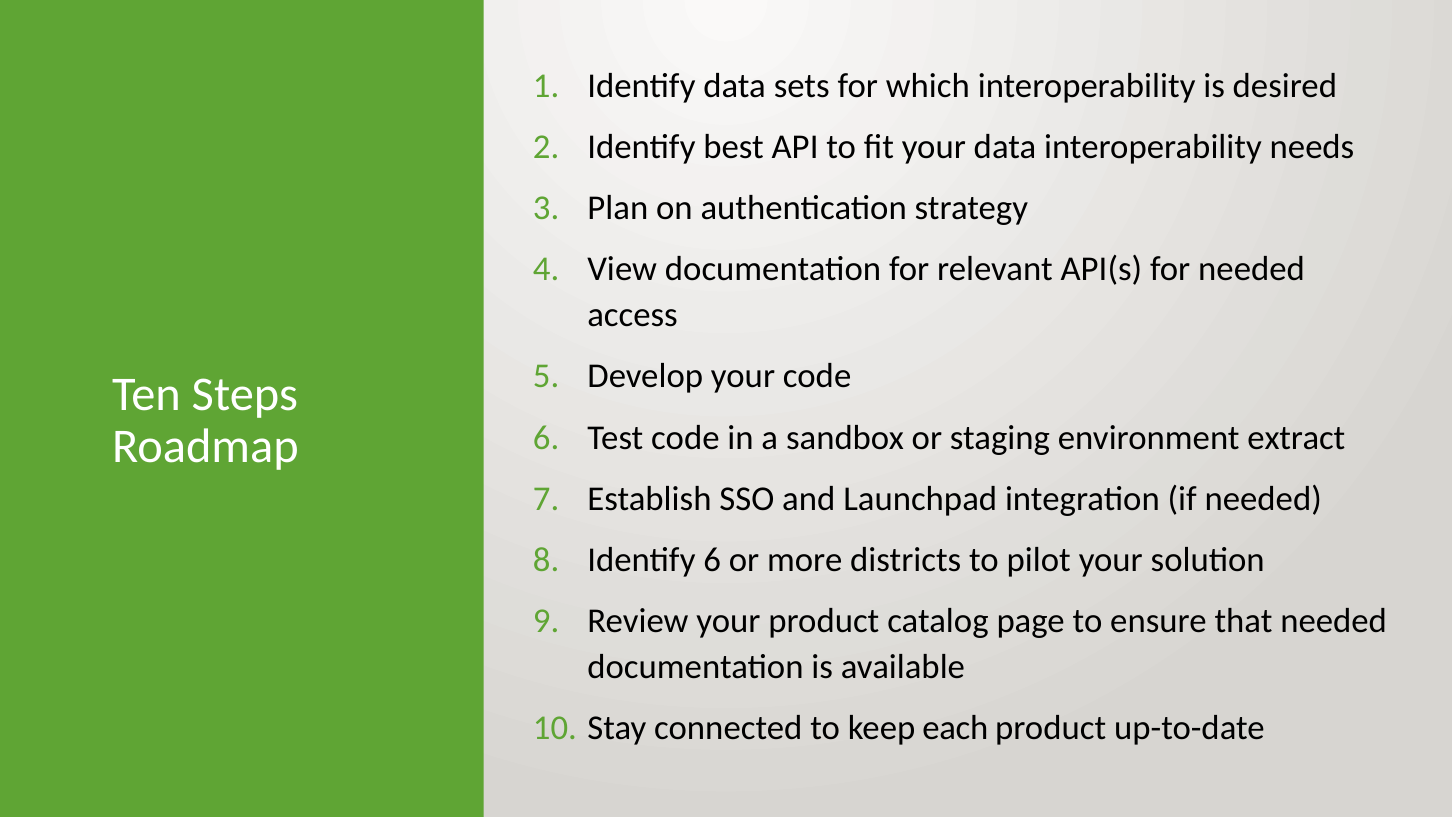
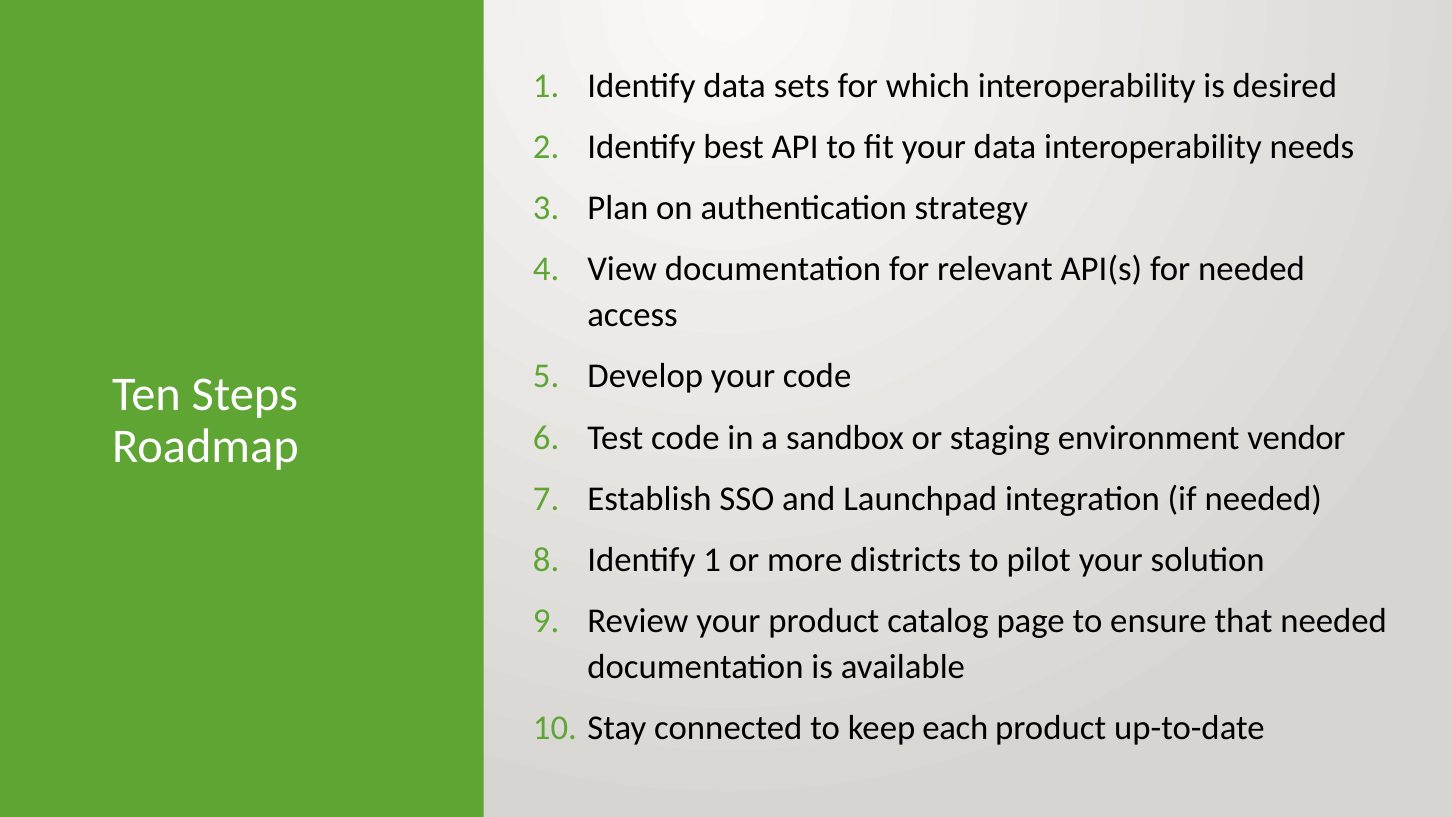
extract: extract -> vendor
Identify 6: 6 -> 1
